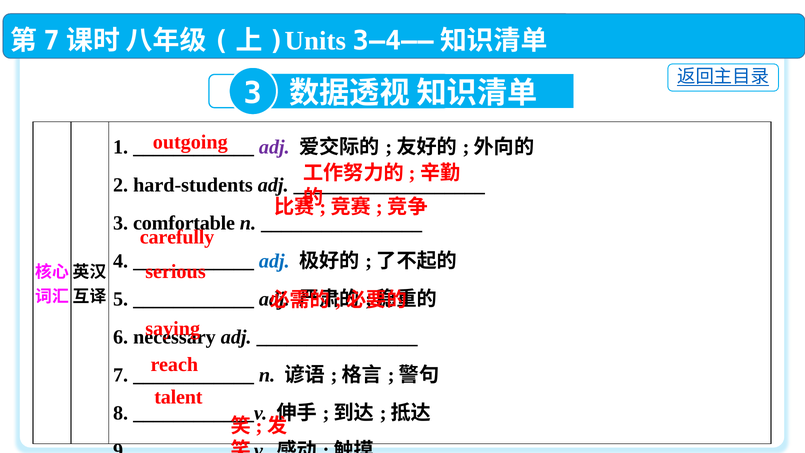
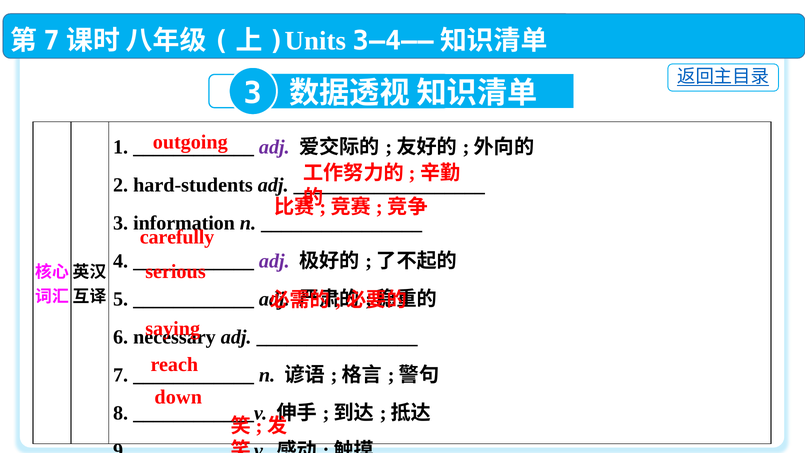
comfortable: comfortable -> information
adj at (274, 261) colour: blue -> purple
talent: talent -> down
